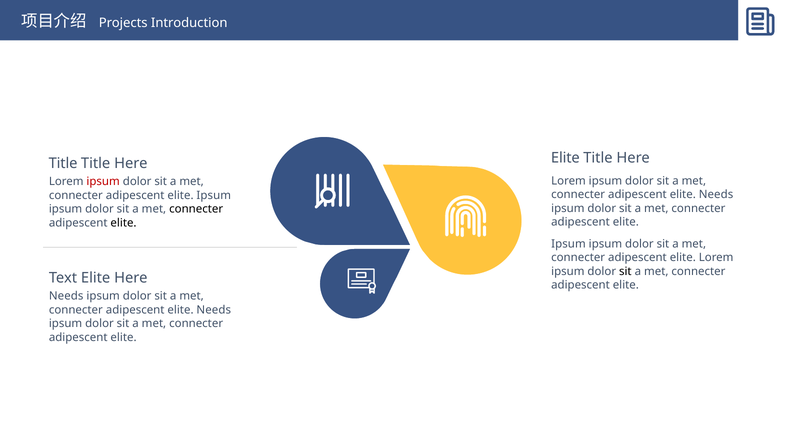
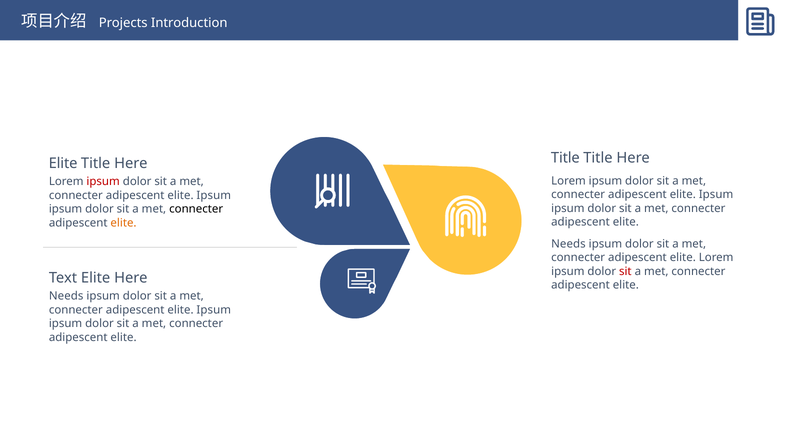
Elite at (565, 158): Elite -> Title
Title at (63, 163): Title -> Elite
Needs at (716, 194): Needs -> Ipsum
elite at (124, 223) colour: black -> orange
Ipsum at (568, 244): Ipsum -> Needs
sit at (625, 271) colour: black -> red
Needs at (214, 310): Needs -> Ipsum
